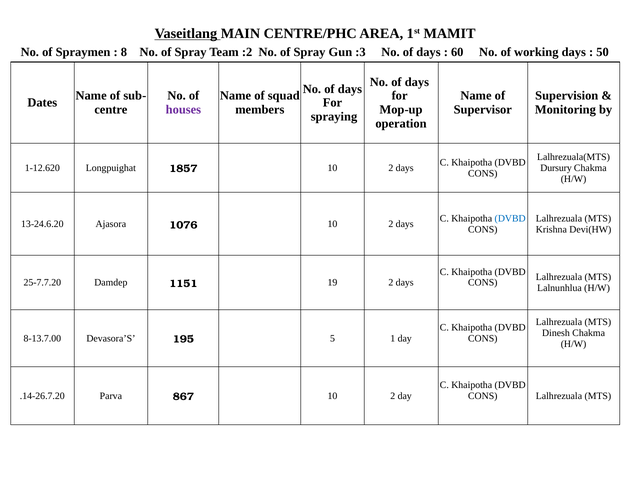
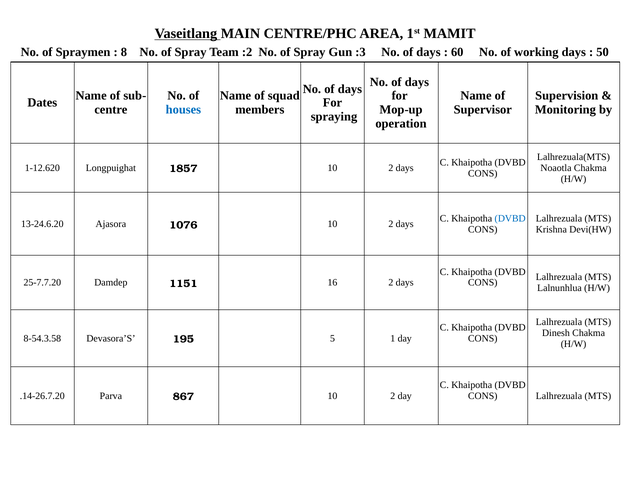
houses colour: purple -> blue
Dursury: Dursury -> Noaotla
19: 19 -> 16
8-13.7.00: 8-13.7.00 -> 8-54.3.58
